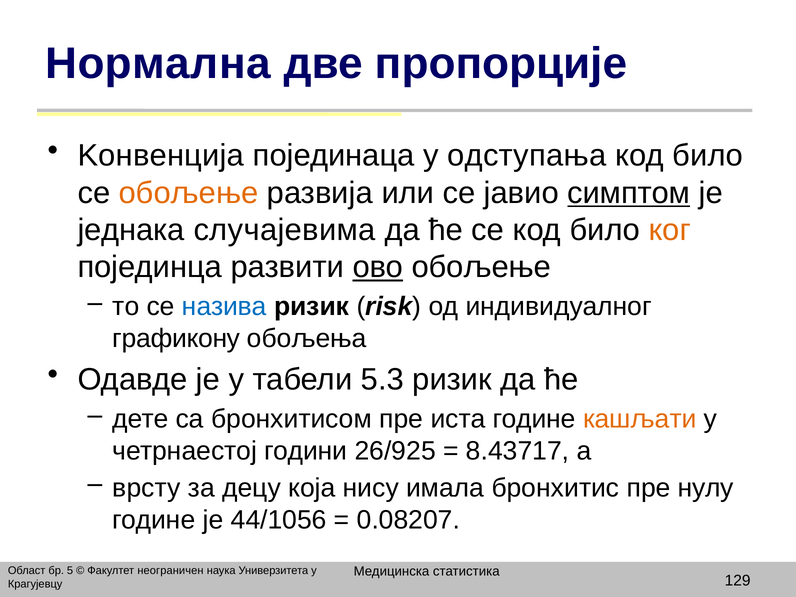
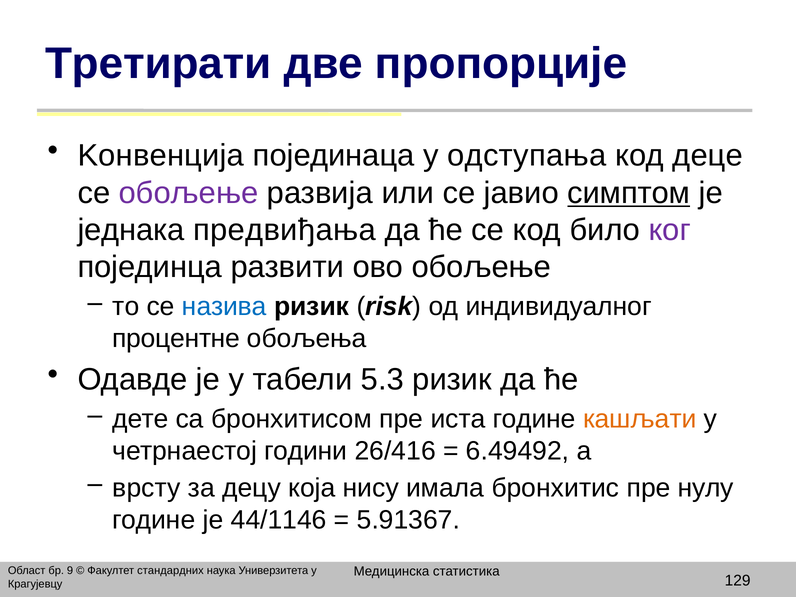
Нормална: Нормална -> Третирати
било at (708, 156): било -> деце
обољење at (189, 193) colour: orange -> purple
случајевима: случајевима -> предвиђања
ког colour: orange -> purple
ово underline: present -> none
графикону: графикону -> процентне
26/925: 26/925 -> 26/416
8.43717: 8.43717 -> 6.49492
44/1056: 44/1056 -> 44/1146
0.08207: 0.08207 -> 5.91367
5: 5 -> 9
неограничен: неограничен -> стандардних
